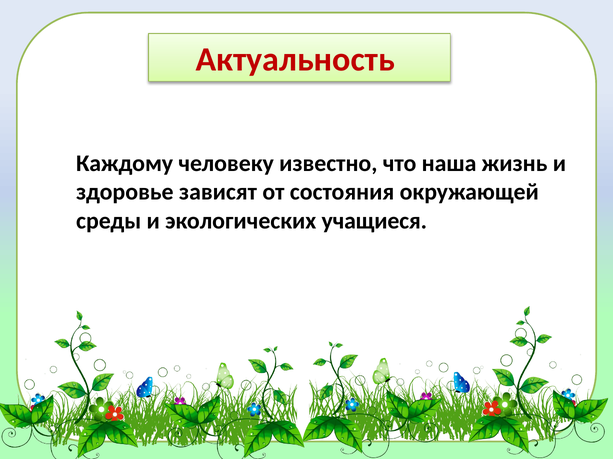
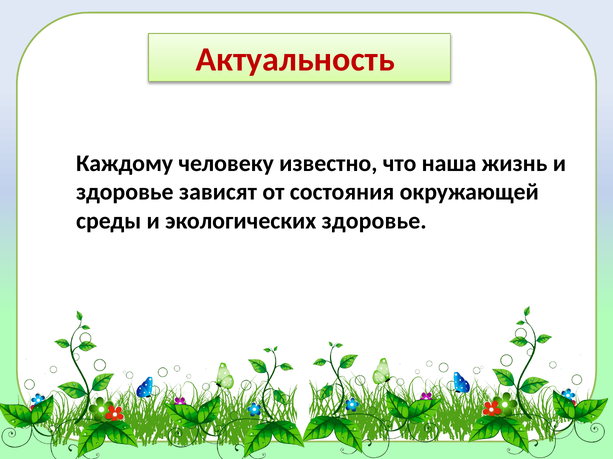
экологических учащиеся: учащиеся -> здоровье
